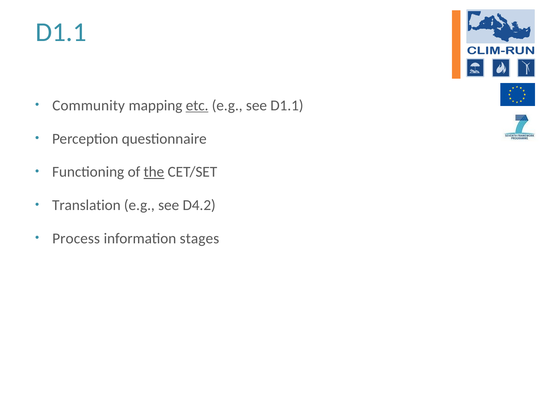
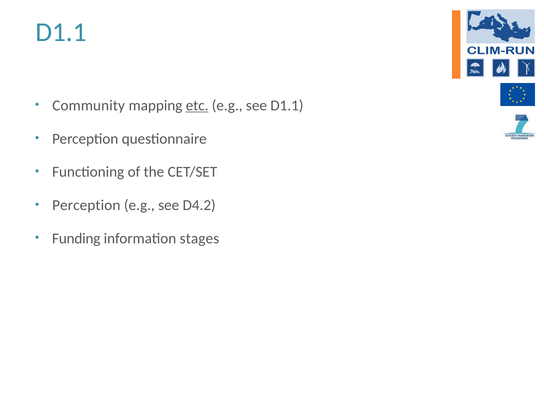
the underline: present -> none
Translation at (86, 205): Translation -> Perception
Process: Process -> Funding
